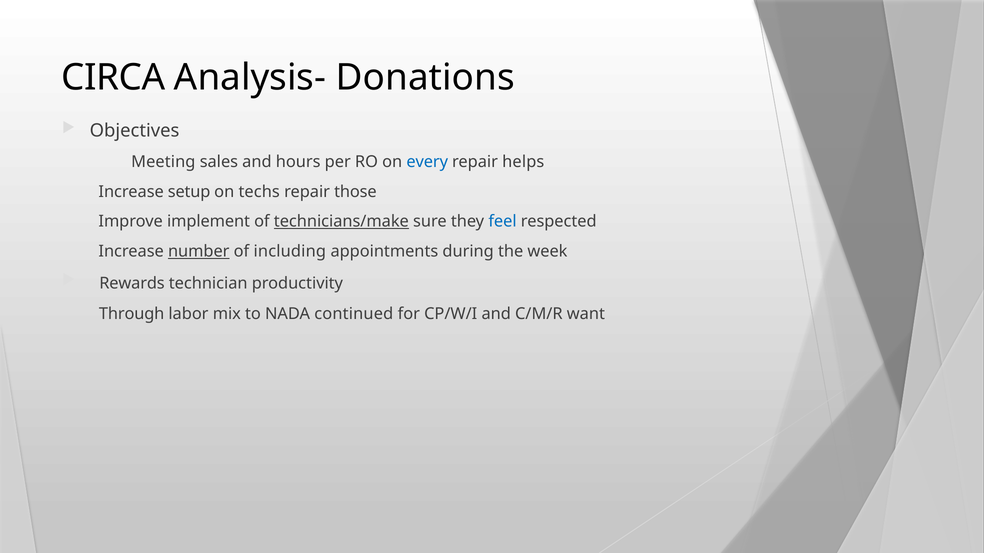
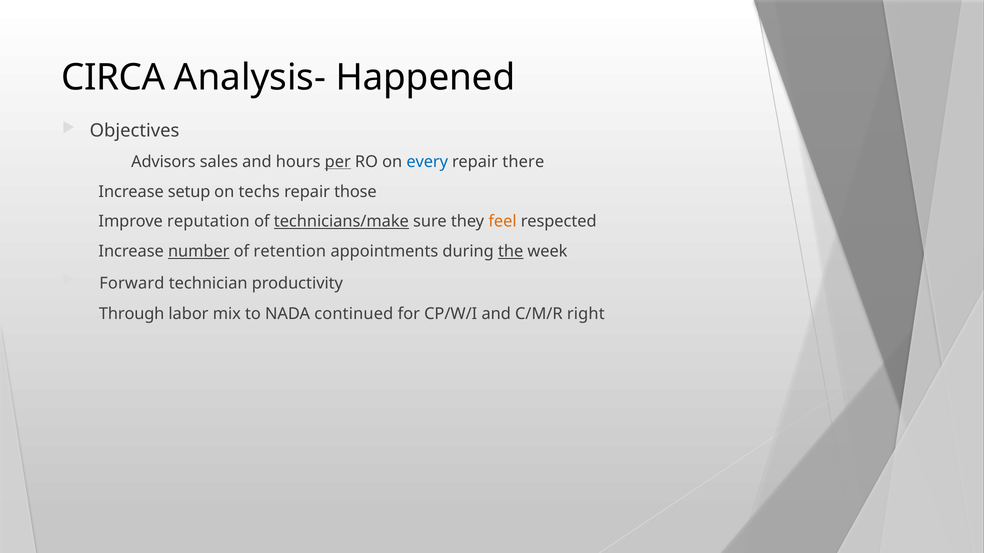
Donations: Donations -> Happened
Meeting: Meeting -> Advisors
per underline: none -> present
helps: helps -> there
implement: implement -> reputation
feel colour: blue -> orange
including: including -> retention
the underline: none -> present
Rewards: Rewards -> Forward
want: want -> right
